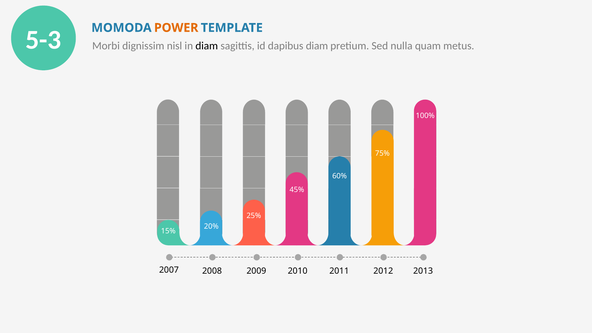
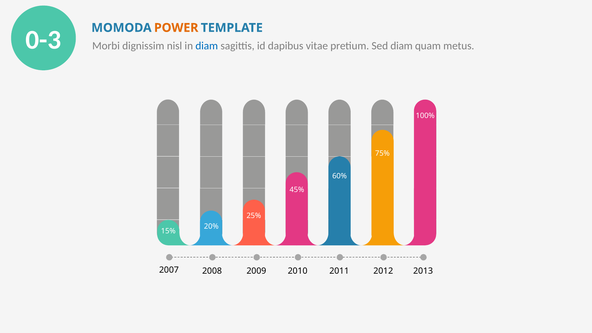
5-3: 5-3 -> 0-3
diam at (207, 46) colour: black -> blue
dapibus diam: diam -> vitae
Sed nulla: nulla -> diam
